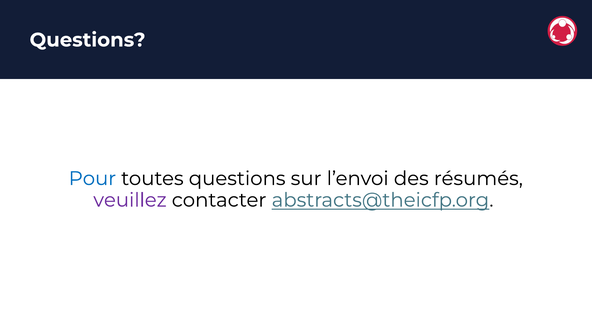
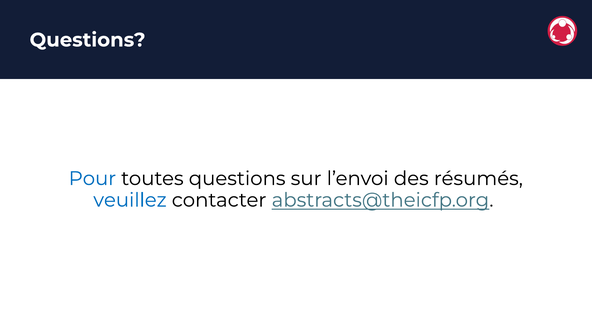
veuillez colour: purple -> blue
